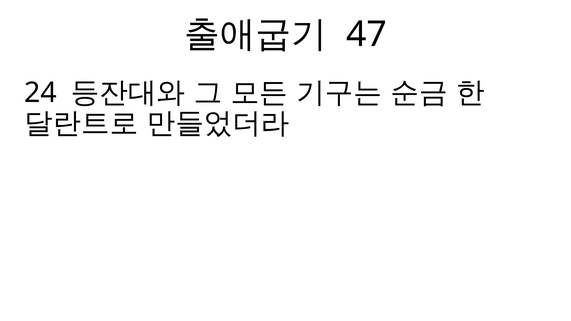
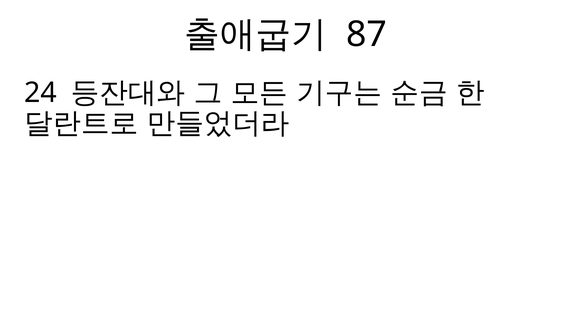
47: 47 -> 87
